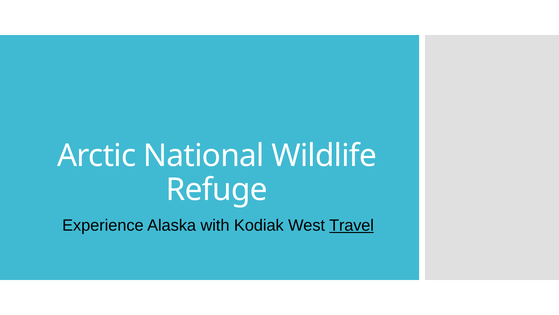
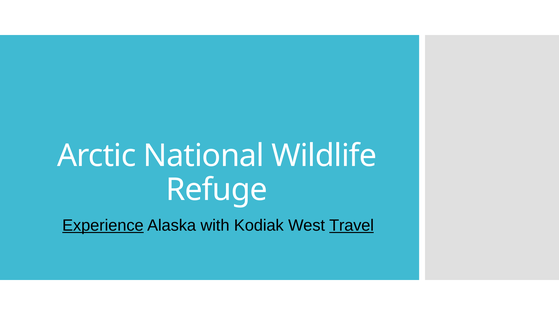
Experience underline: none -> present
